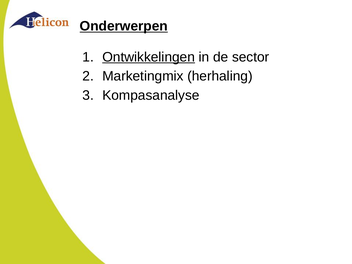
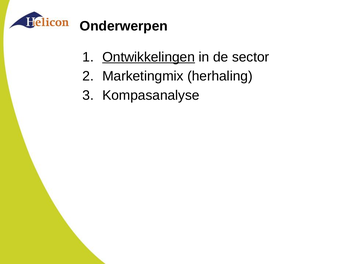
Onderwerpen underline: present -> none
